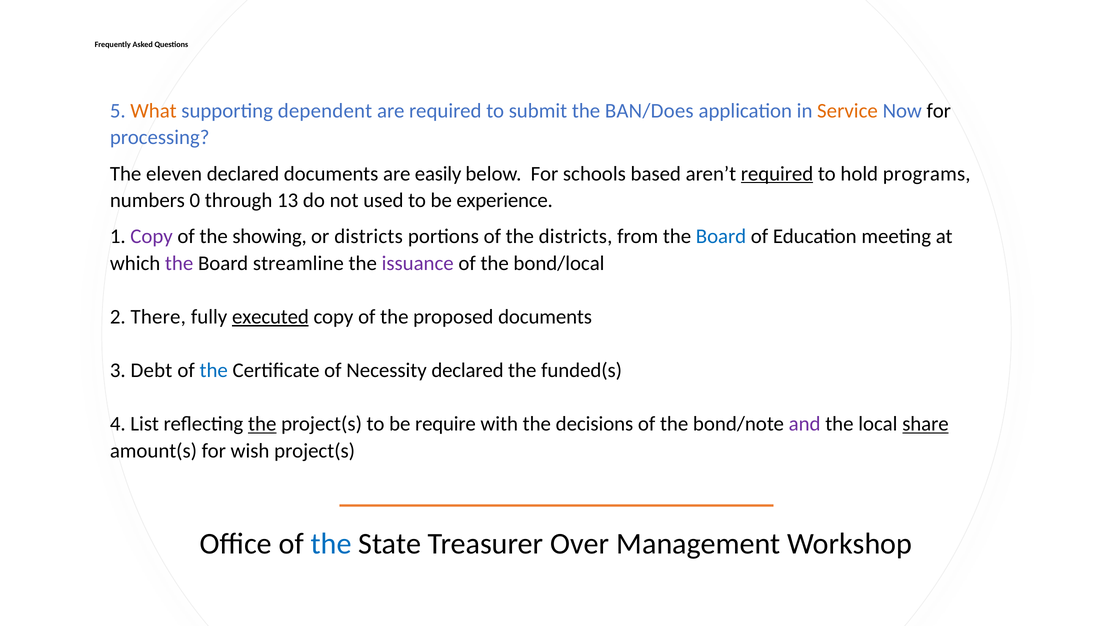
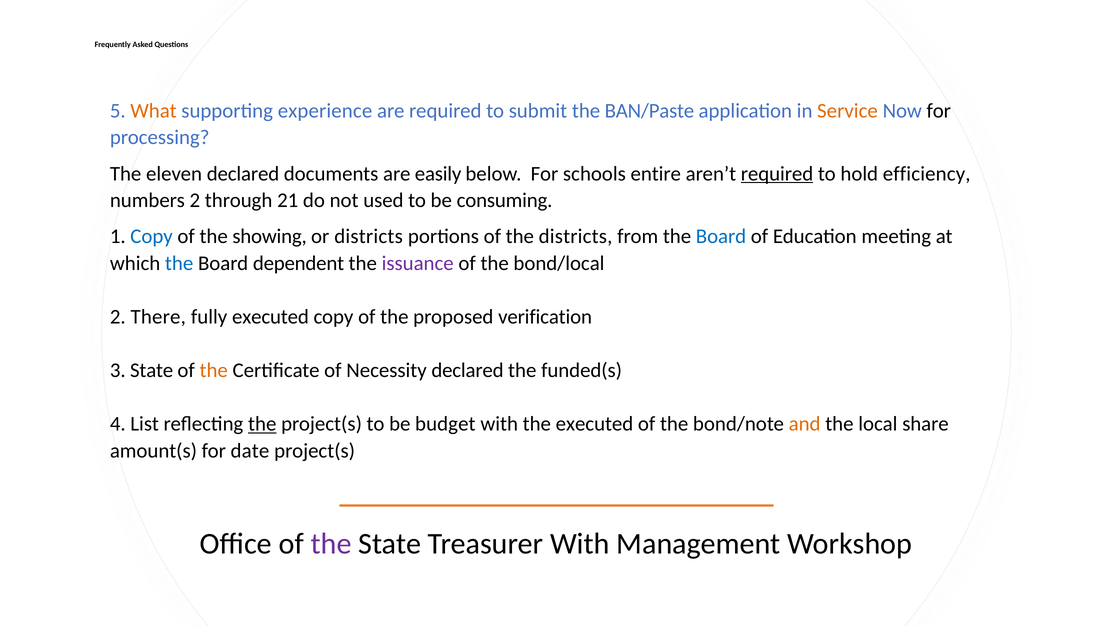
dependent: dependent -> experience
BAN/Does: BAN/Does -> BAN/Paste
based: based -> entire
programs: programs -> efficiency
numbers 0: 0 -> 2
13: 13 -> 21
experience: experience -> consuming
Copy at (152, 237) colour: purple -> blue
the at (179, 263) colour: purple -> blue
streamline: streamline -> dependent
executed at (270, 317) underline: present -> none
proposed documents: documents -> verification
3 Debt: Debt -> State
the at (214, 370) colour: blue -> orange
require: require -> budget
the decisions: decisions -> executed
and colour: purple -> orange
share underline: present -> none
wish: wish -> date
the at (331, 544) colour: blue -> purple
Treasurer Over: Over -> With
